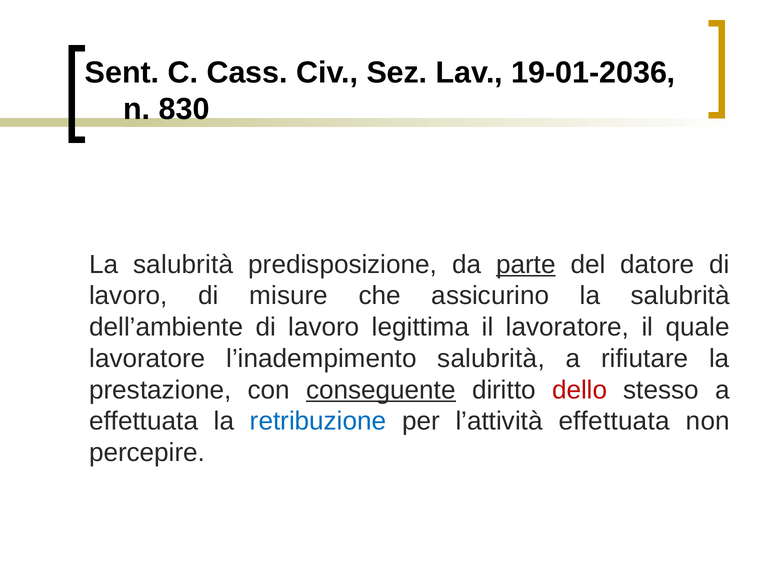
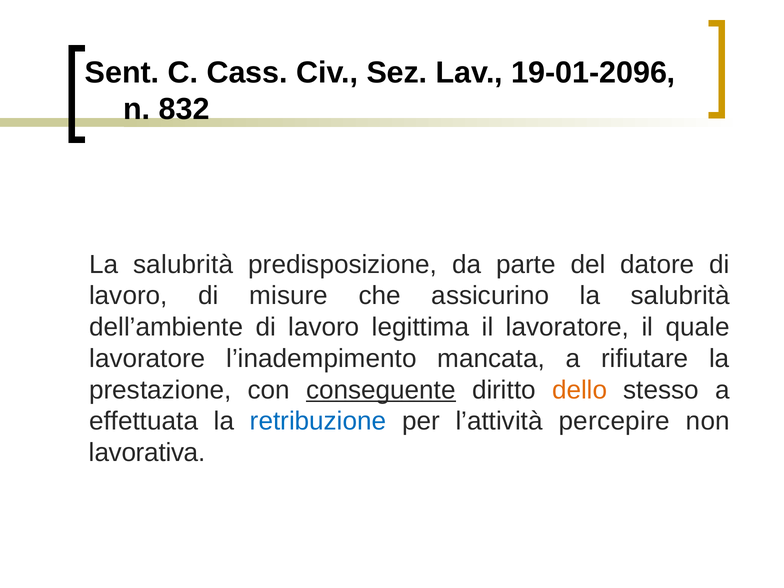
19-01-2036: 19-01-2036 -> 19-01-2096
830: 830 -> 832
parte underline: present -> none
l’inadempimento salubrità: salubrità -> mancata
dello colour: red -> orange
l’attività effettuata: effettuata -> percepire
percepire: percepire -> lavorativa
